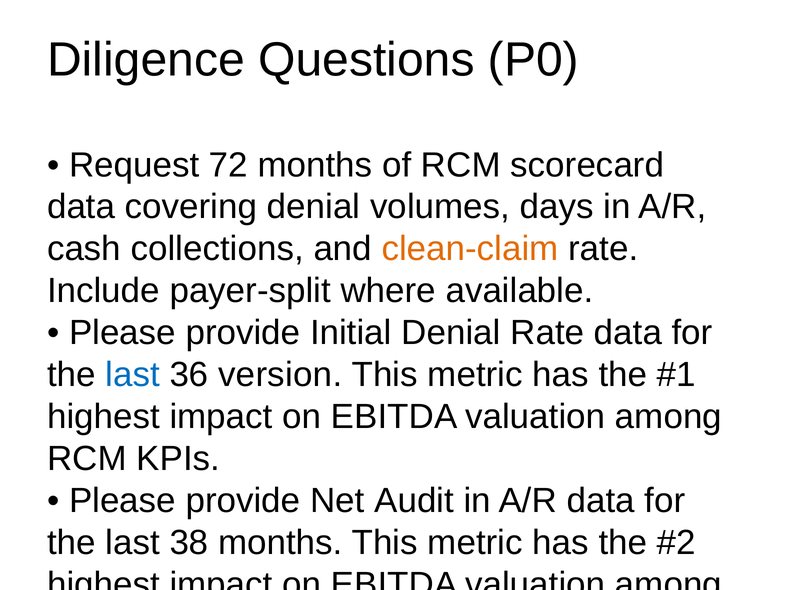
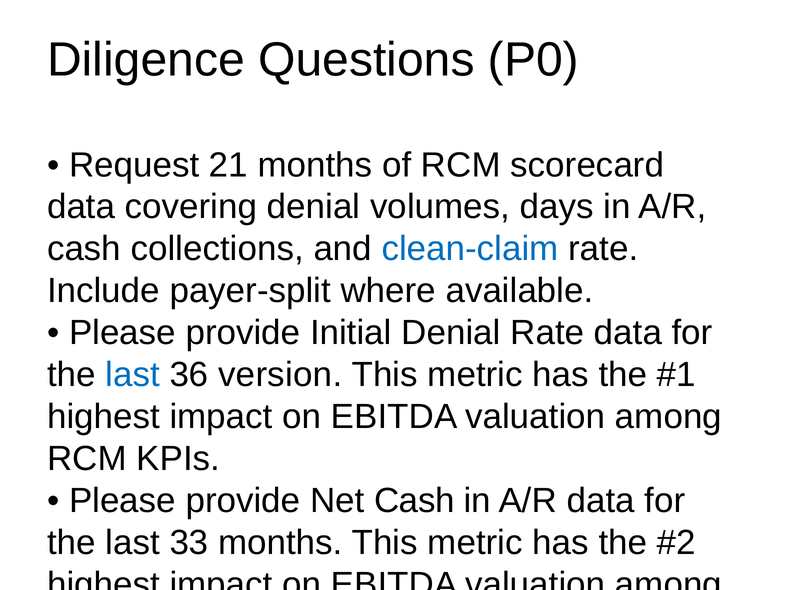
72: 72 -> 21
clean-claim colour: orange -> blue
Net Audit: Audit -> Cash
38: 38 -> 33
